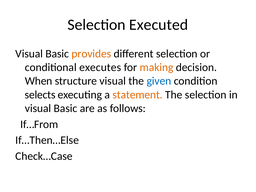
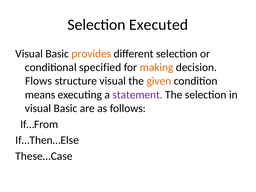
executes: executes -> specified
When: When -> Flows
given colour: blue -> orange
selects: selects -> means
statement colour: orange -> purple
Check…Case: Check…Case -> These…Case
